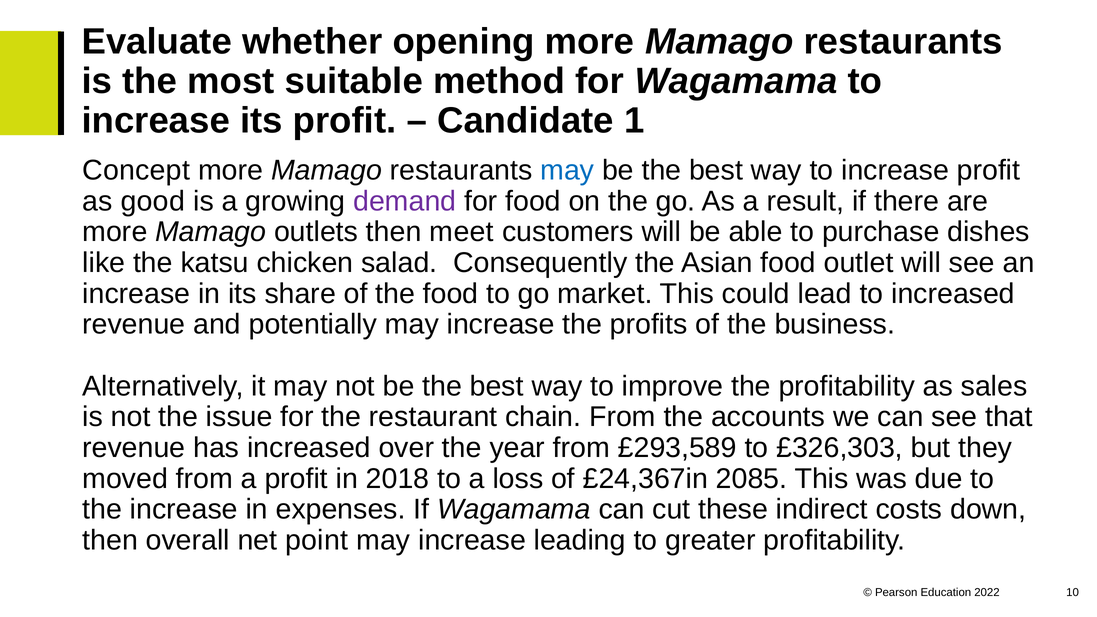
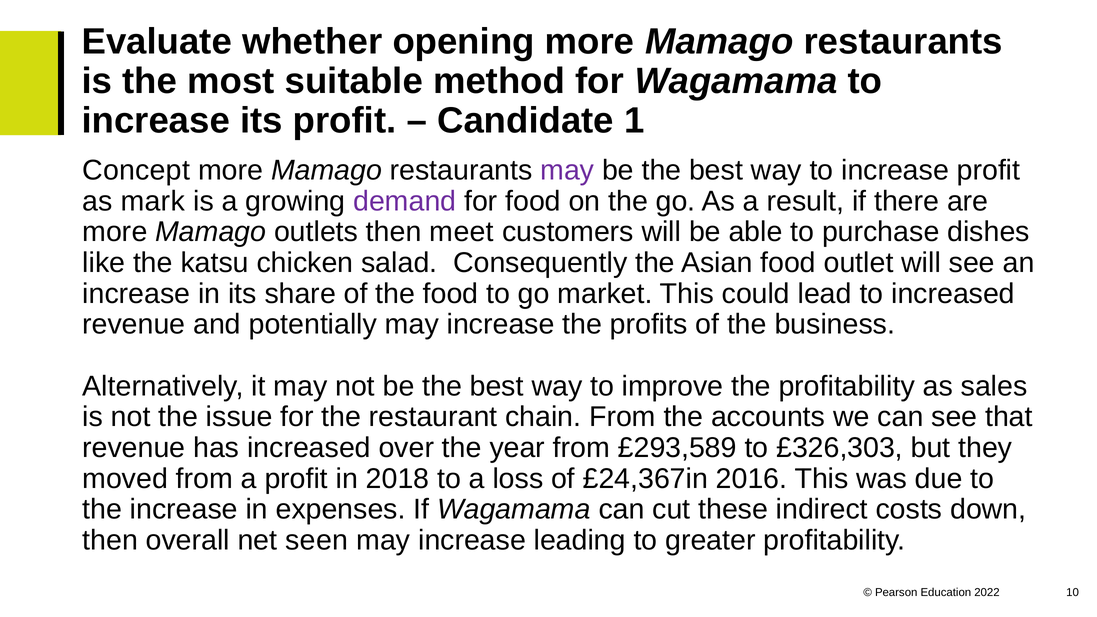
may at (567, 170) colour: blue -> purple
good: good -> mark
2085: 2085 -> 2016
point: point -> seen
